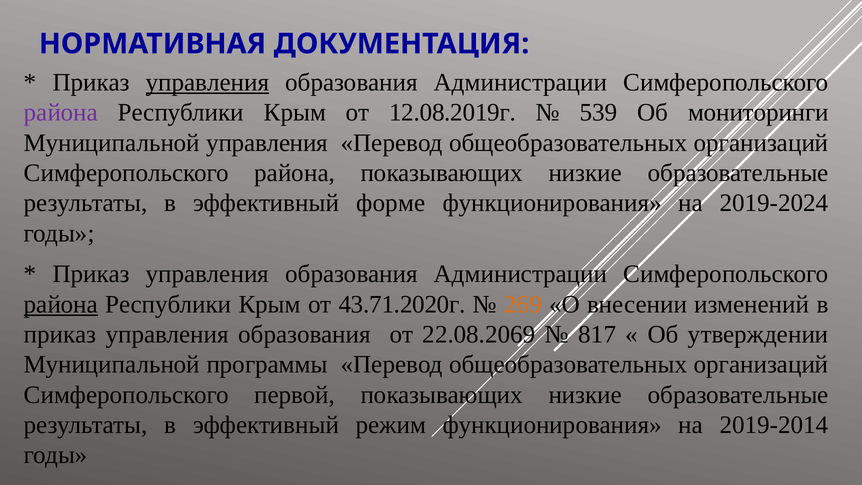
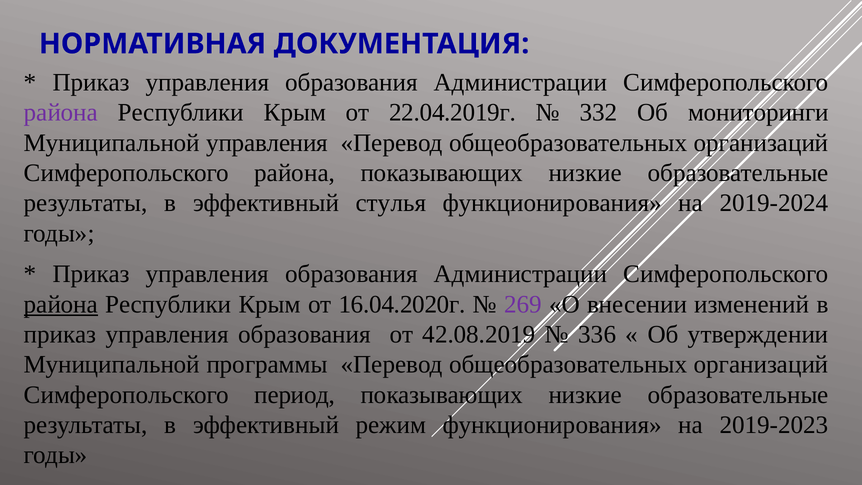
управления at (207, 82) underline: present -> none
12.08.2019г: 12.08.2019г -> 22.04.2019г
539: 539 -> 332
форме: форме -> стулья
43.71.2020г: 43.71.2020г -> 16.04.2020г
269 colour: orange -> purple
22.08.2069: 22.08.2069 -> 42.08.2019
817: 817 -> 336
первой: первой -> период
2019-2014: 2019-2014 -> 2019-2023
